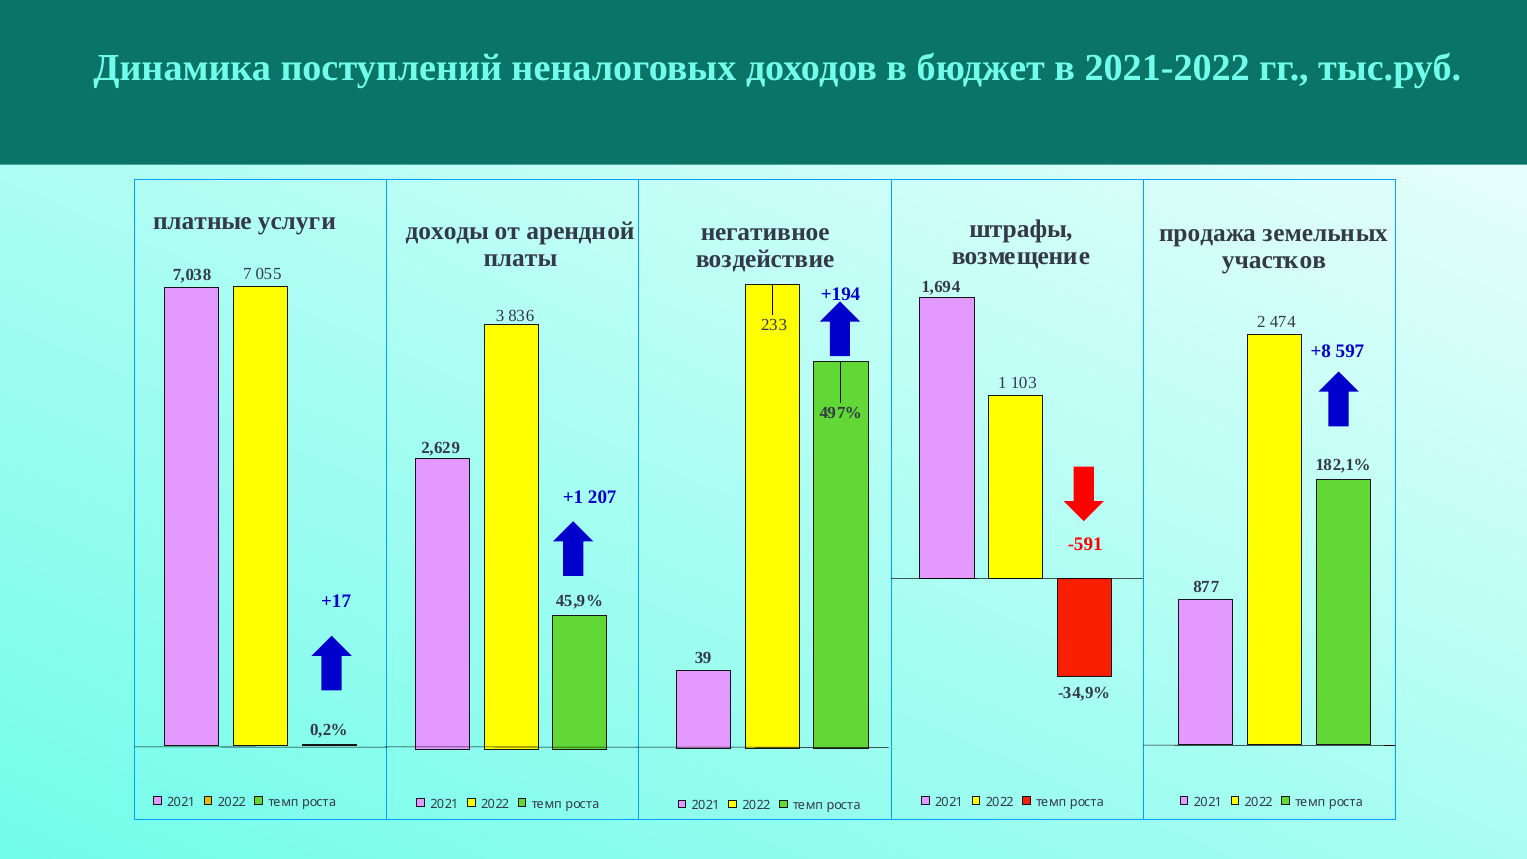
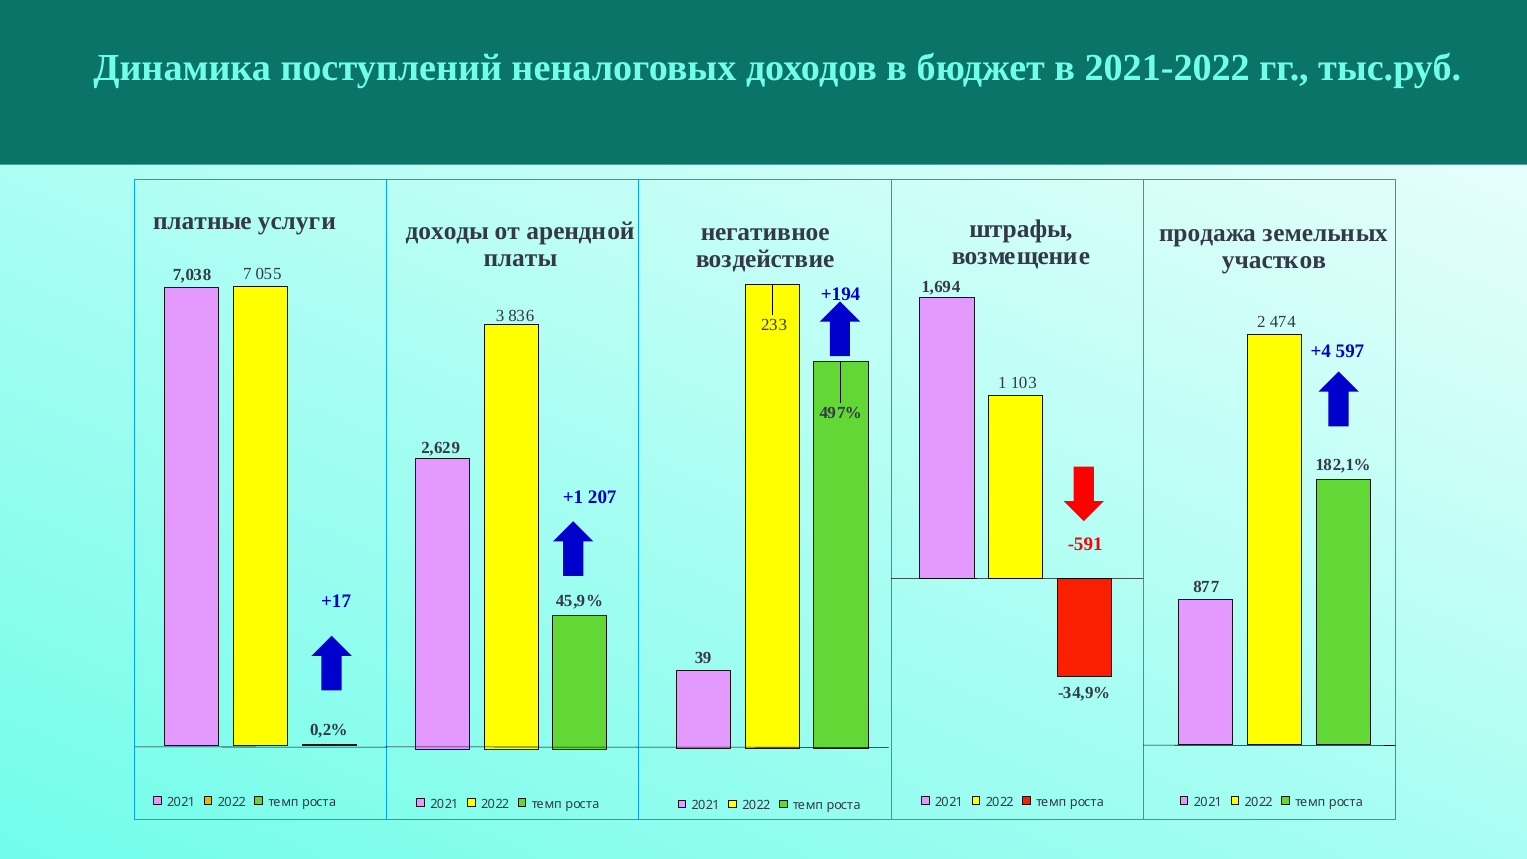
+8: +8 -> +4
